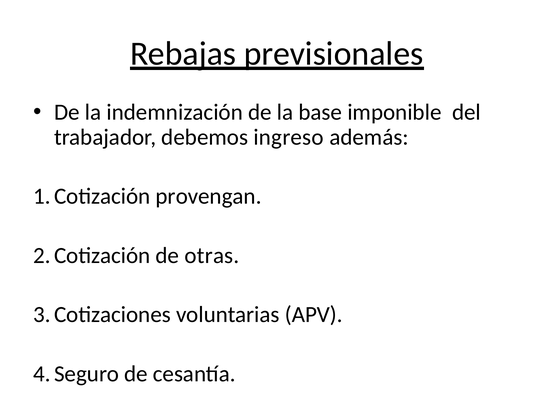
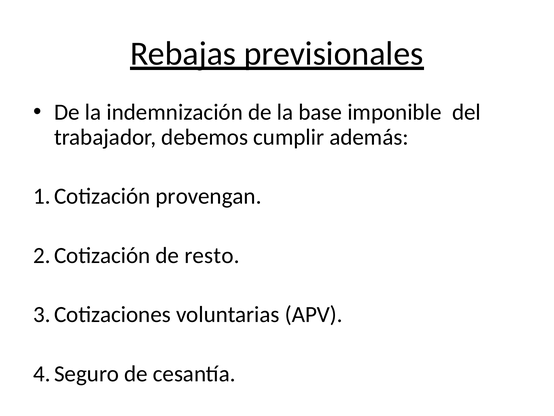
ingreso: ingreso -> cumplir
otras: otras -> resto
